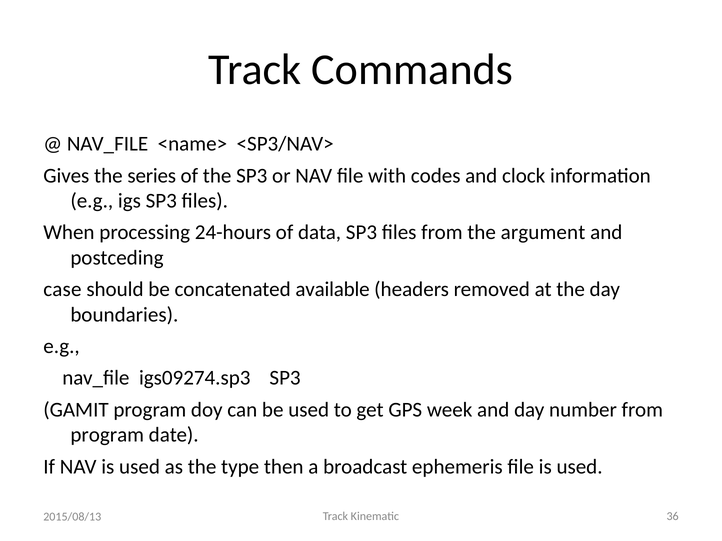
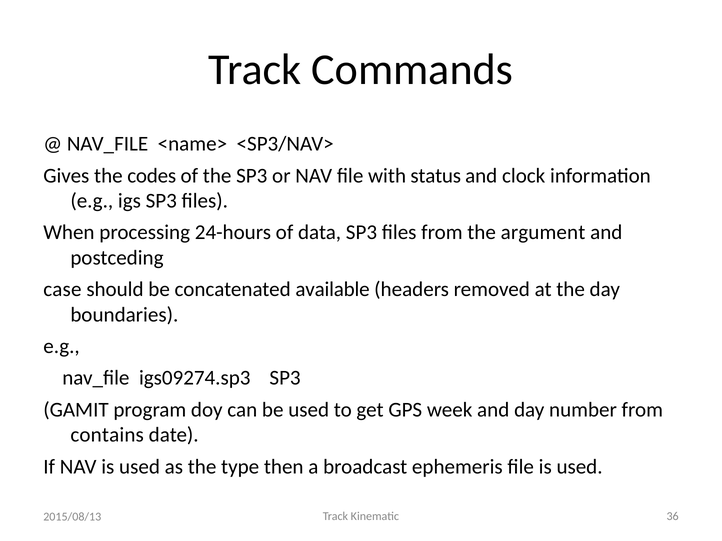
series: series -> codes
codes: codes -> status
program at (107, 435): program -> contains
